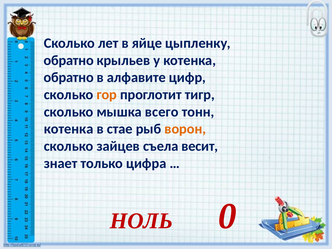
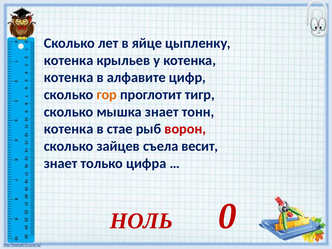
обратно at (69, 60): обратно -> котенка
обратно at (69, 78): обратно -> котенка
мышка всего: всего -> знает
ворон colour: orange -> red
